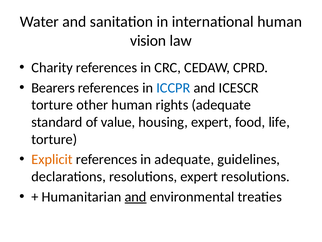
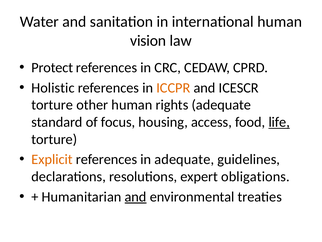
Charity: Charity -> Protect
Bearers: Bearers -> Holistic
ICCPR colour: blue -> orange
value: value -> focus
housing expert: expert -> access
life underline: none -> present
expert resolutions: resolutions -> obligations
